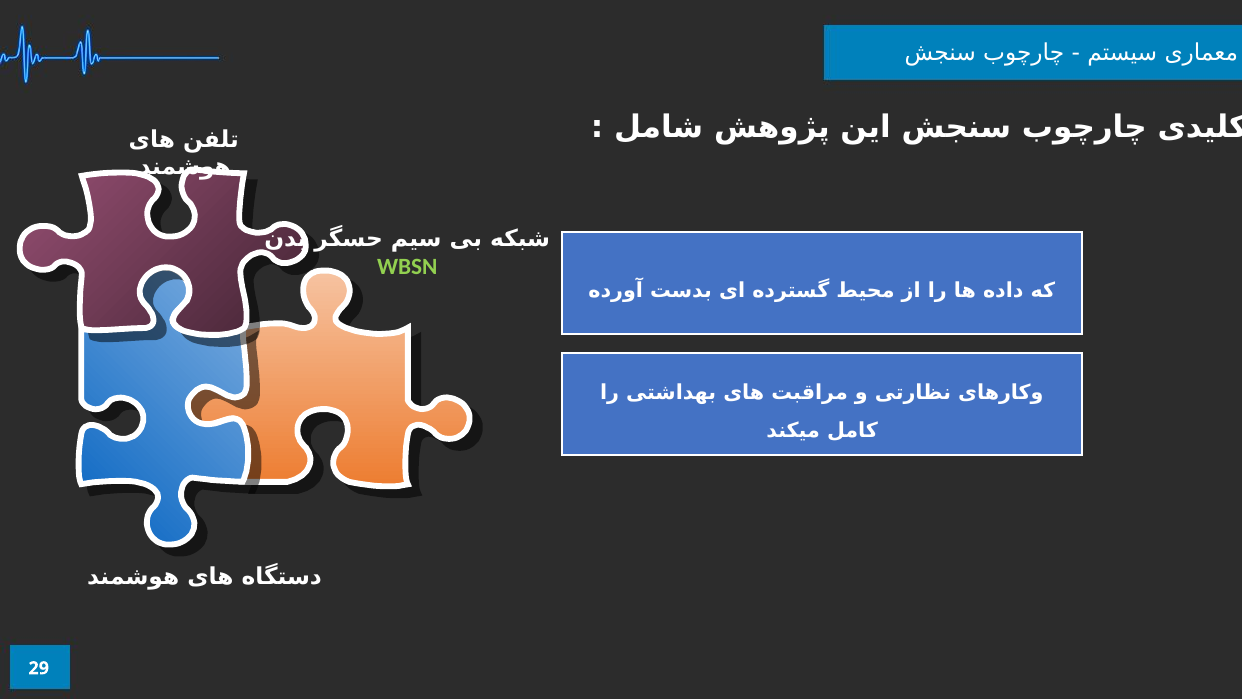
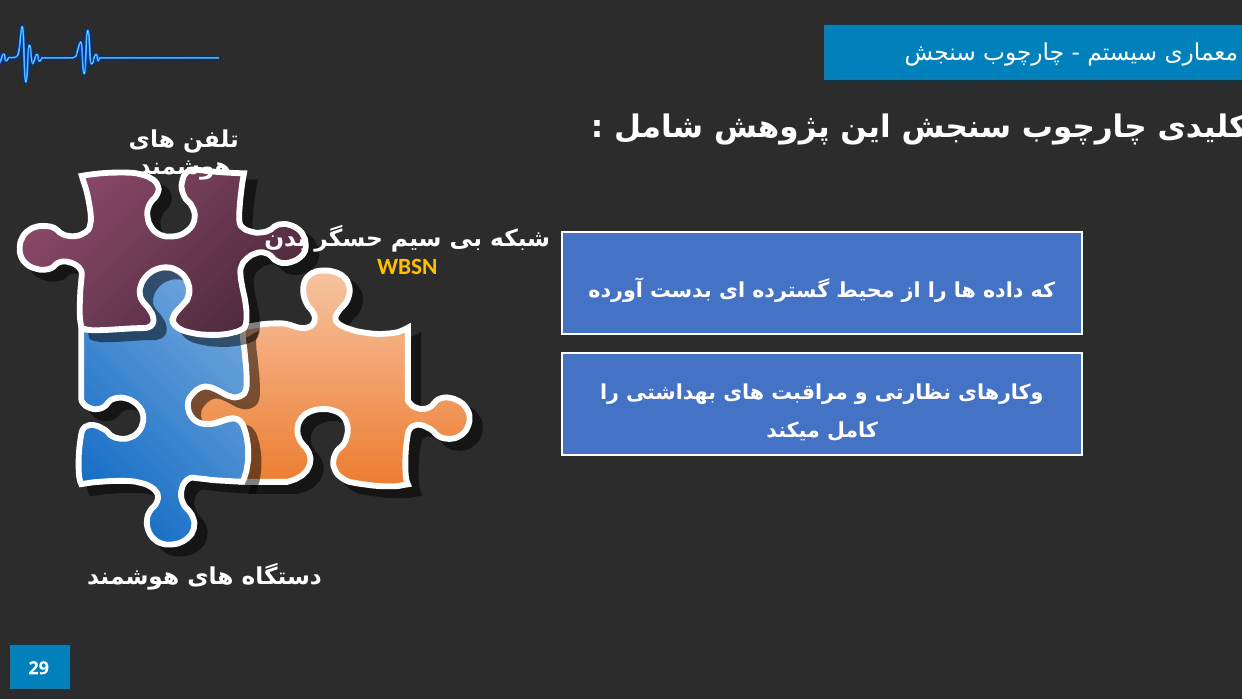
WBSN colour: light green -> yellow
